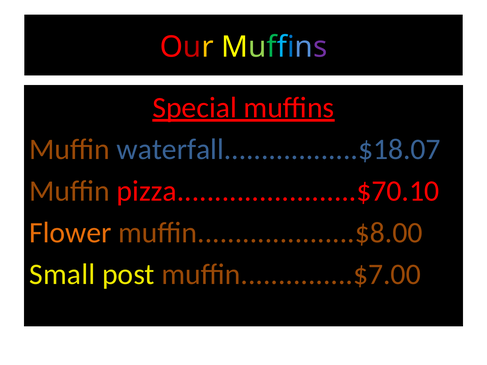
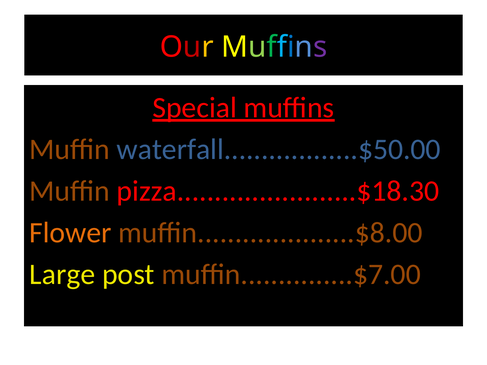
waterfall..................$18.07: waterfall..................$18.07 -> waterfall..................$50.00
pizza........................$70.10: pizza........................$70.10 -> pizza........................$18.30
Small: Small -> Large
